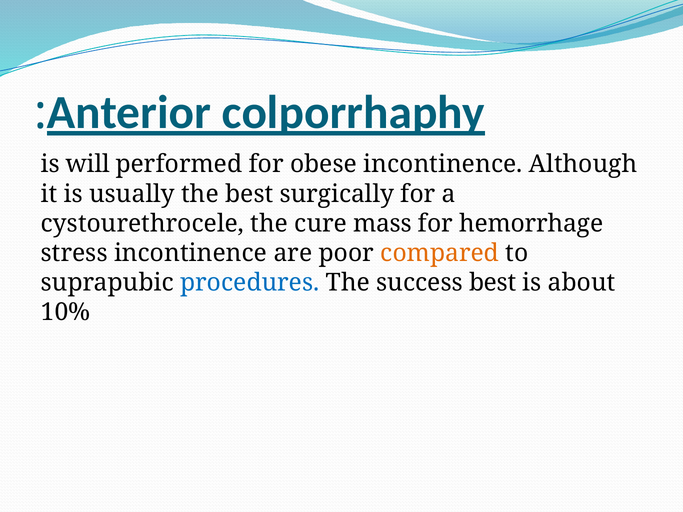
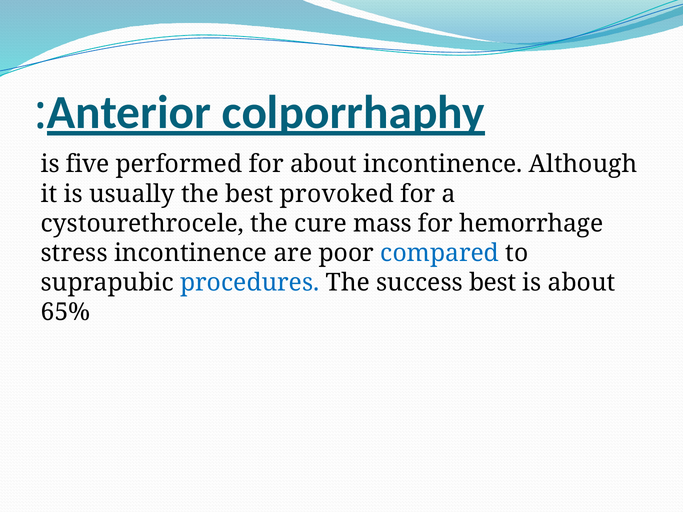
will: will -> five
for obese: obese -> about
surgically: surgically -> provoked
compared colour: orange -> blue
10%: 10% -> 65%
